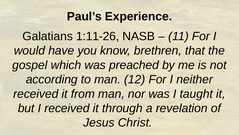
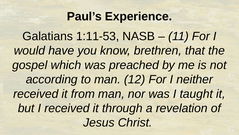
1:11-26: 1:11-26 -> 1:11-53
